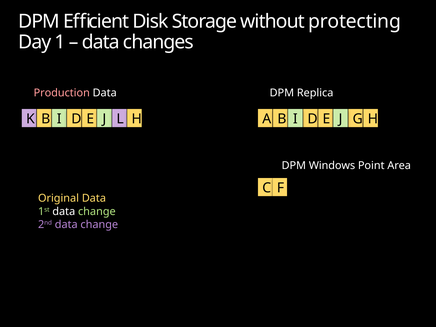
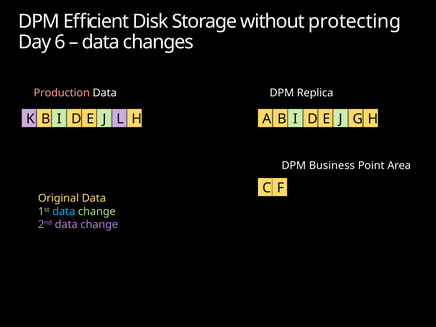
1: 1 -> 6
Windows: Windows -> Business
data at (64, 211) colour: white -> light blue
